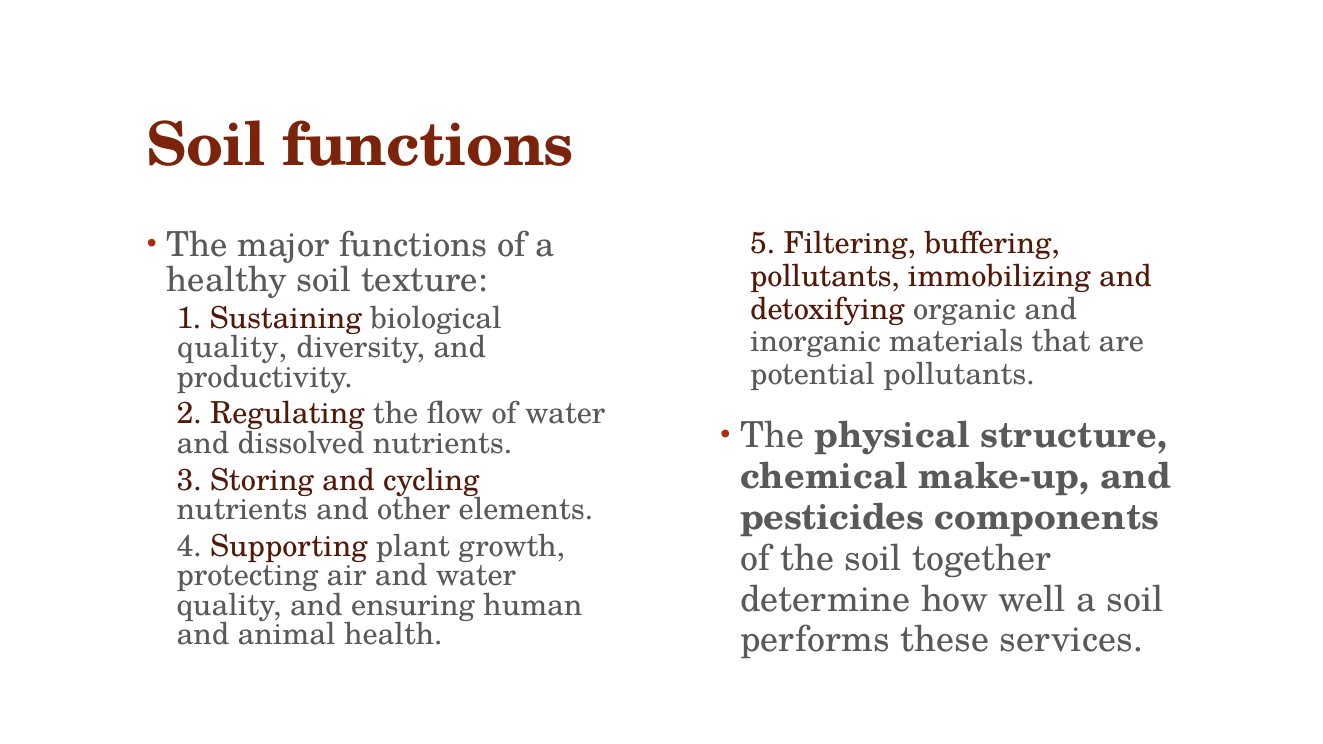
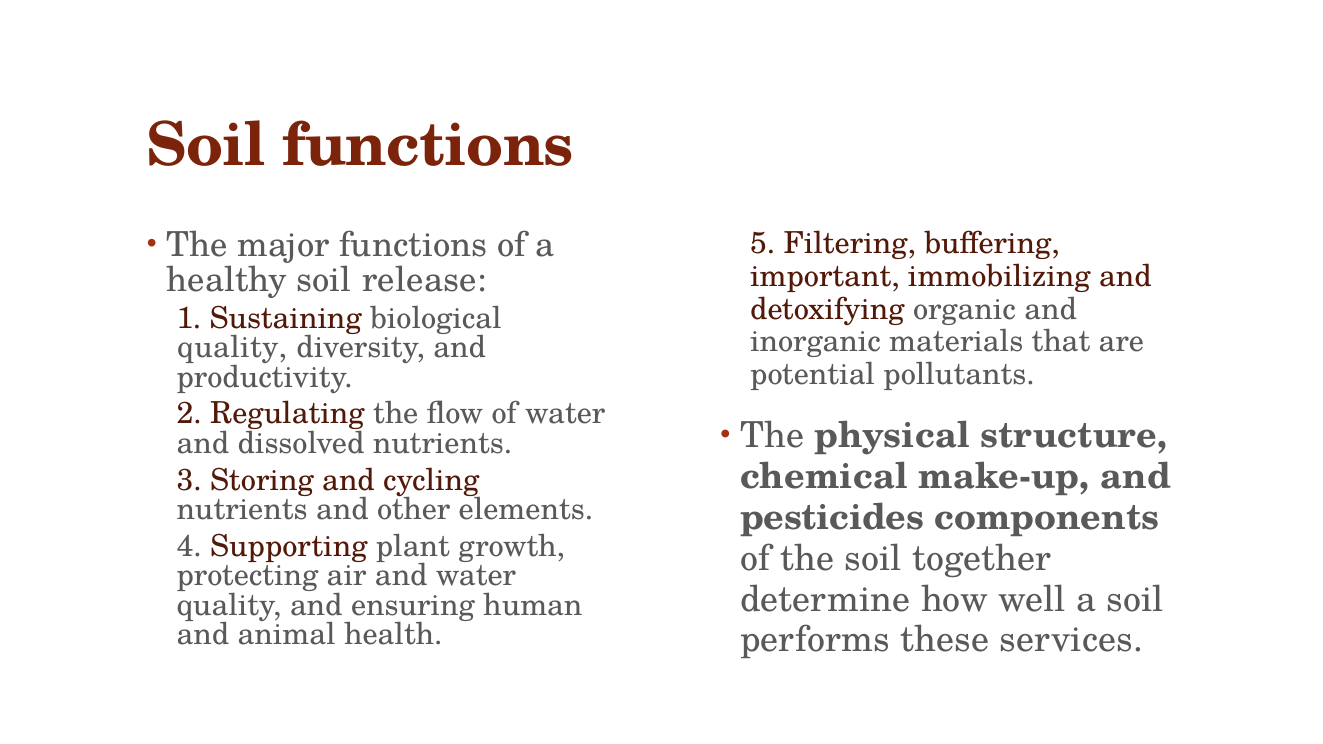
pollutants at (825, 277): pollutants -> important
texture: texture -> release
